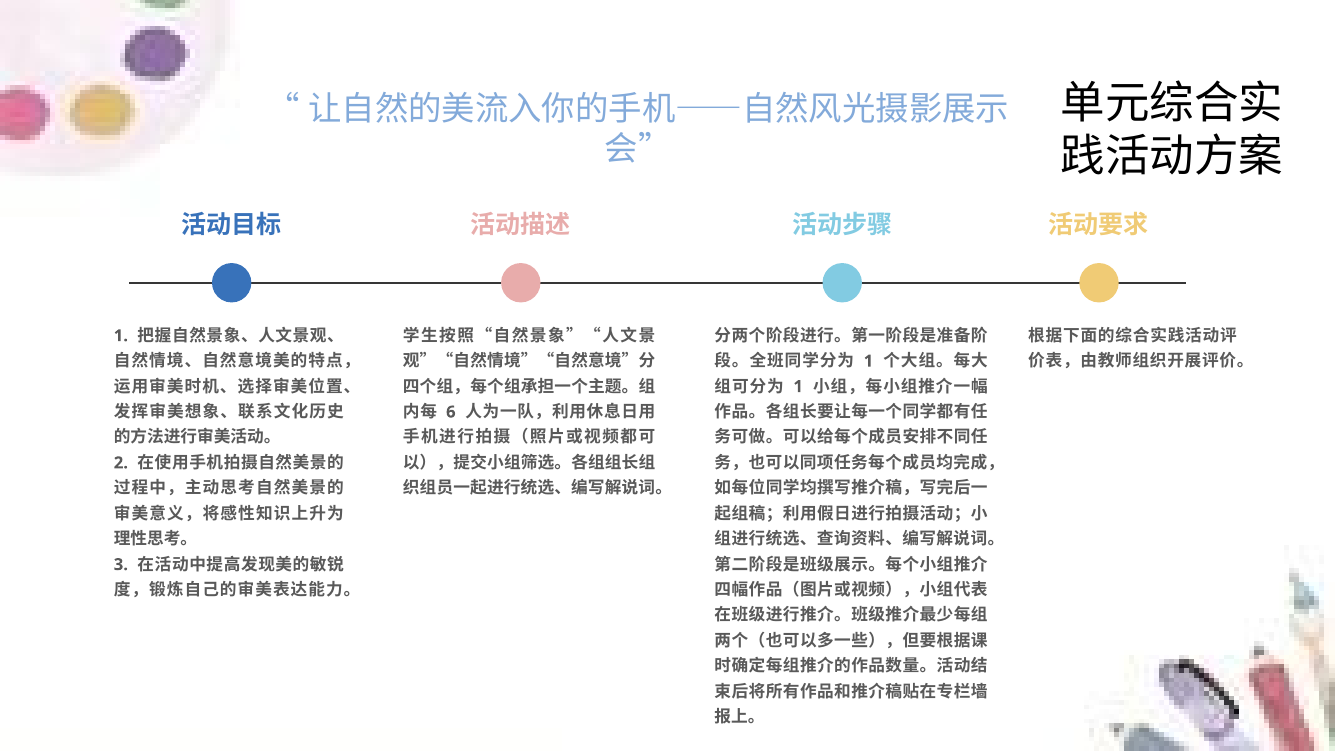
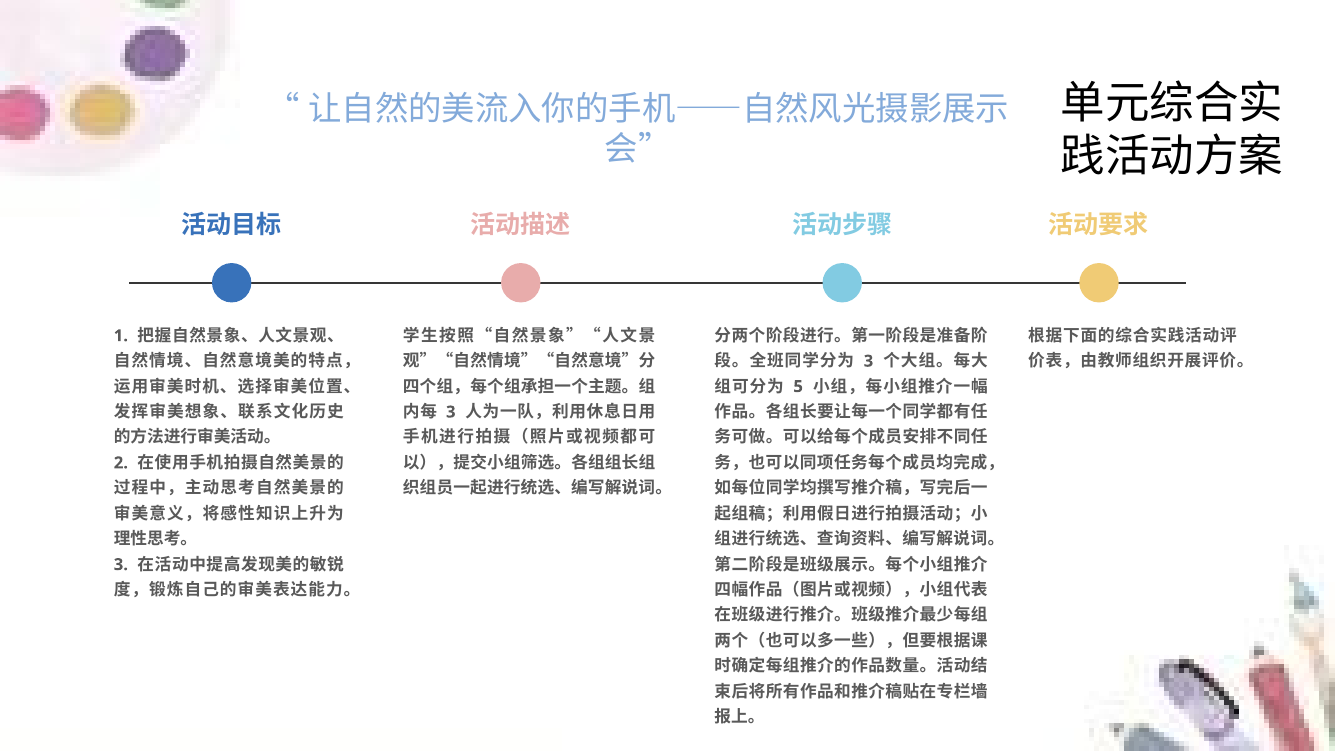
1 at (869, 361): 1 -> 3
1 at (798, 387): 1 -> 5
6 at (451, 412): 6 -> 3
